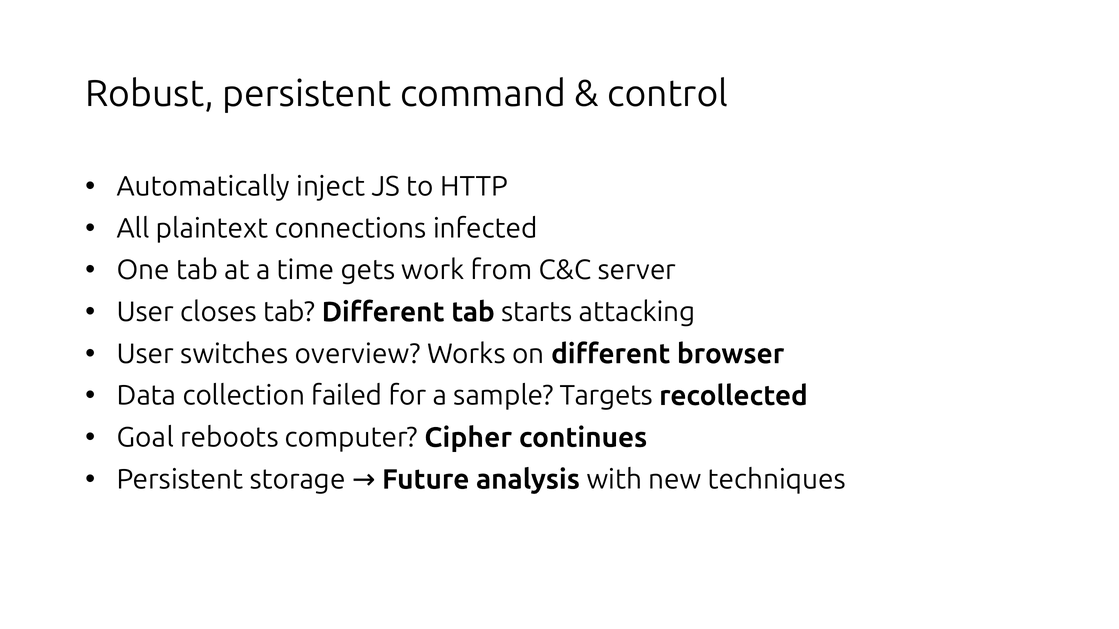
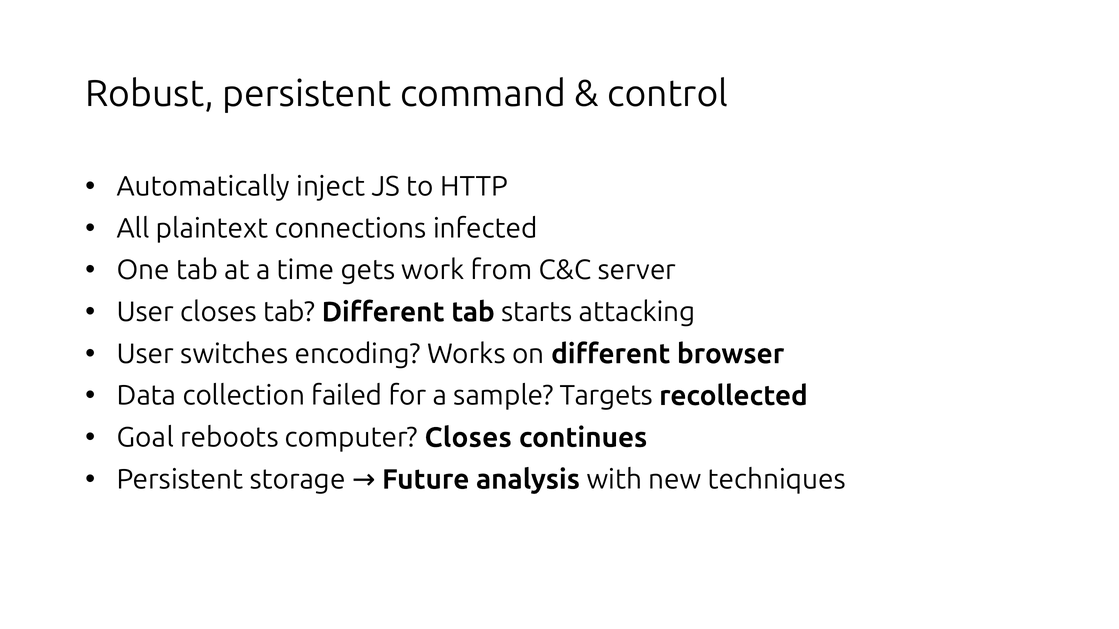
overview: overview -> encoding
computer Cipher: Cipher -> Closes
